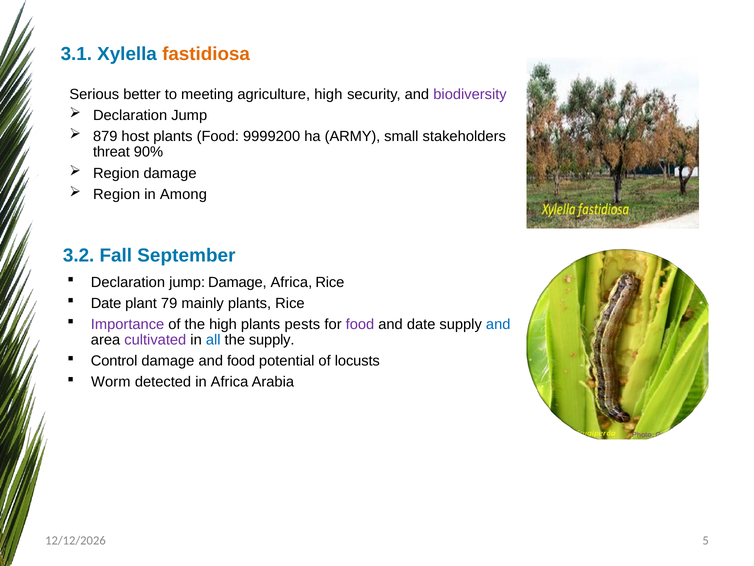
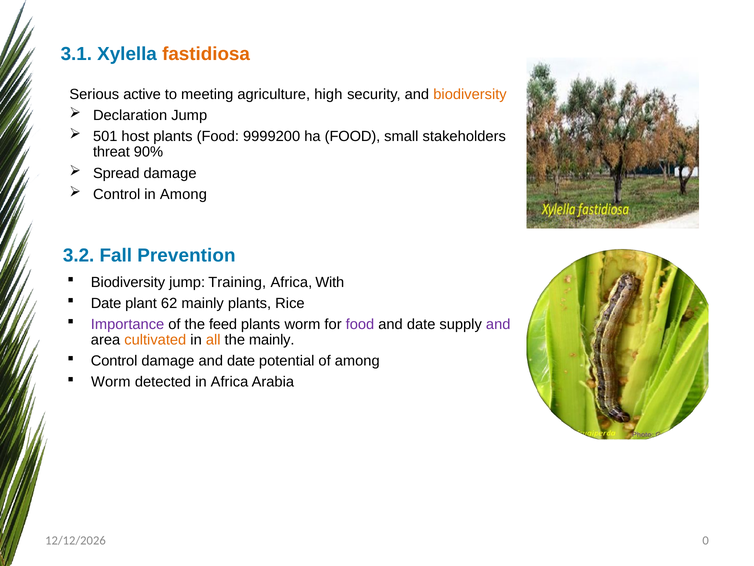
better: better -> active
biodiversity at (470, 94) colour: purple -> orange
879: 879 -> 501
ha ARMY: ARMY -> FOOD
Region at (116, 173): Region -> Spread
Region at (117, 194): Region -> Control
September: September -> Prevention
Declaration at (128, 282): Declaration -> Biodiversity
jump Damage: Damage -> Training
Africa Rice: Rice -> With
79: 79 -> 62
the high: high -> feed
plants pests: pests -> worm
and at (498, 324) colour: blue -> purple
cultivated colour: purple -> orange
all colour: blue -> orange
the supply: supply -> mainly
damage and food: food -> date
of locusts: locusts -> among
5: 5 -> 0
